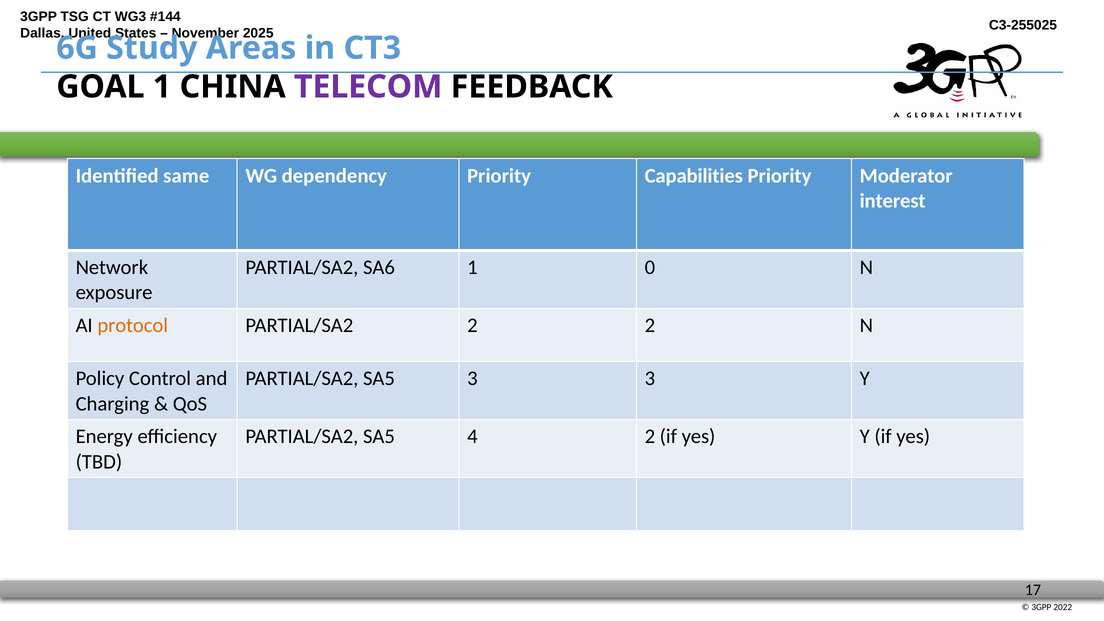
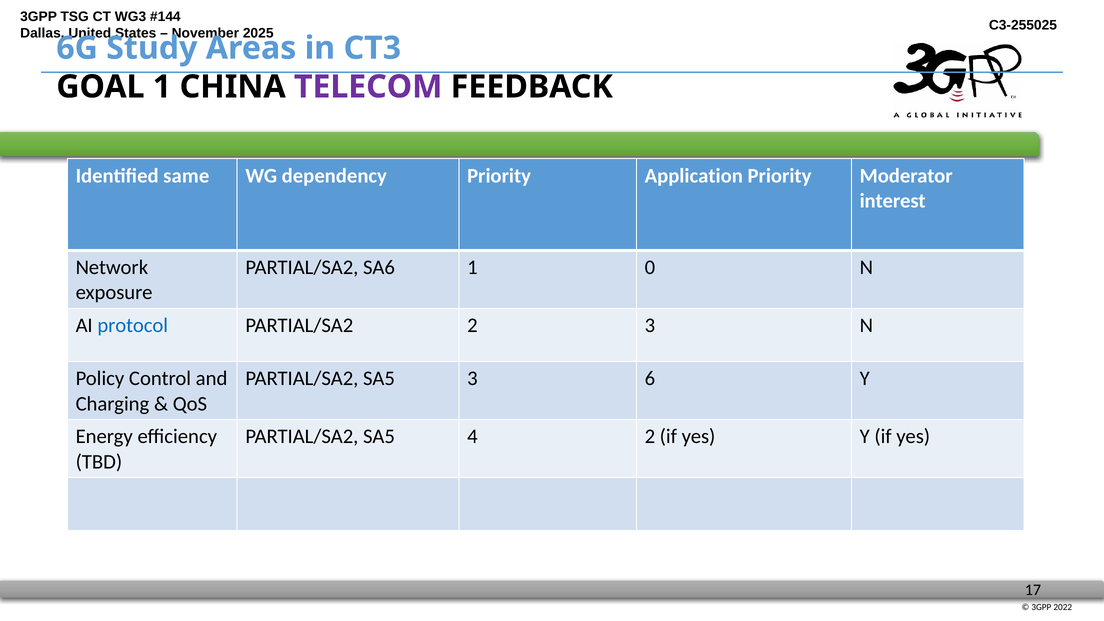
Capabilities: Capabilities -> Application
protocol colour: orange -> blue
2 2: 2 -> 3
3 3: 3 -> 6
